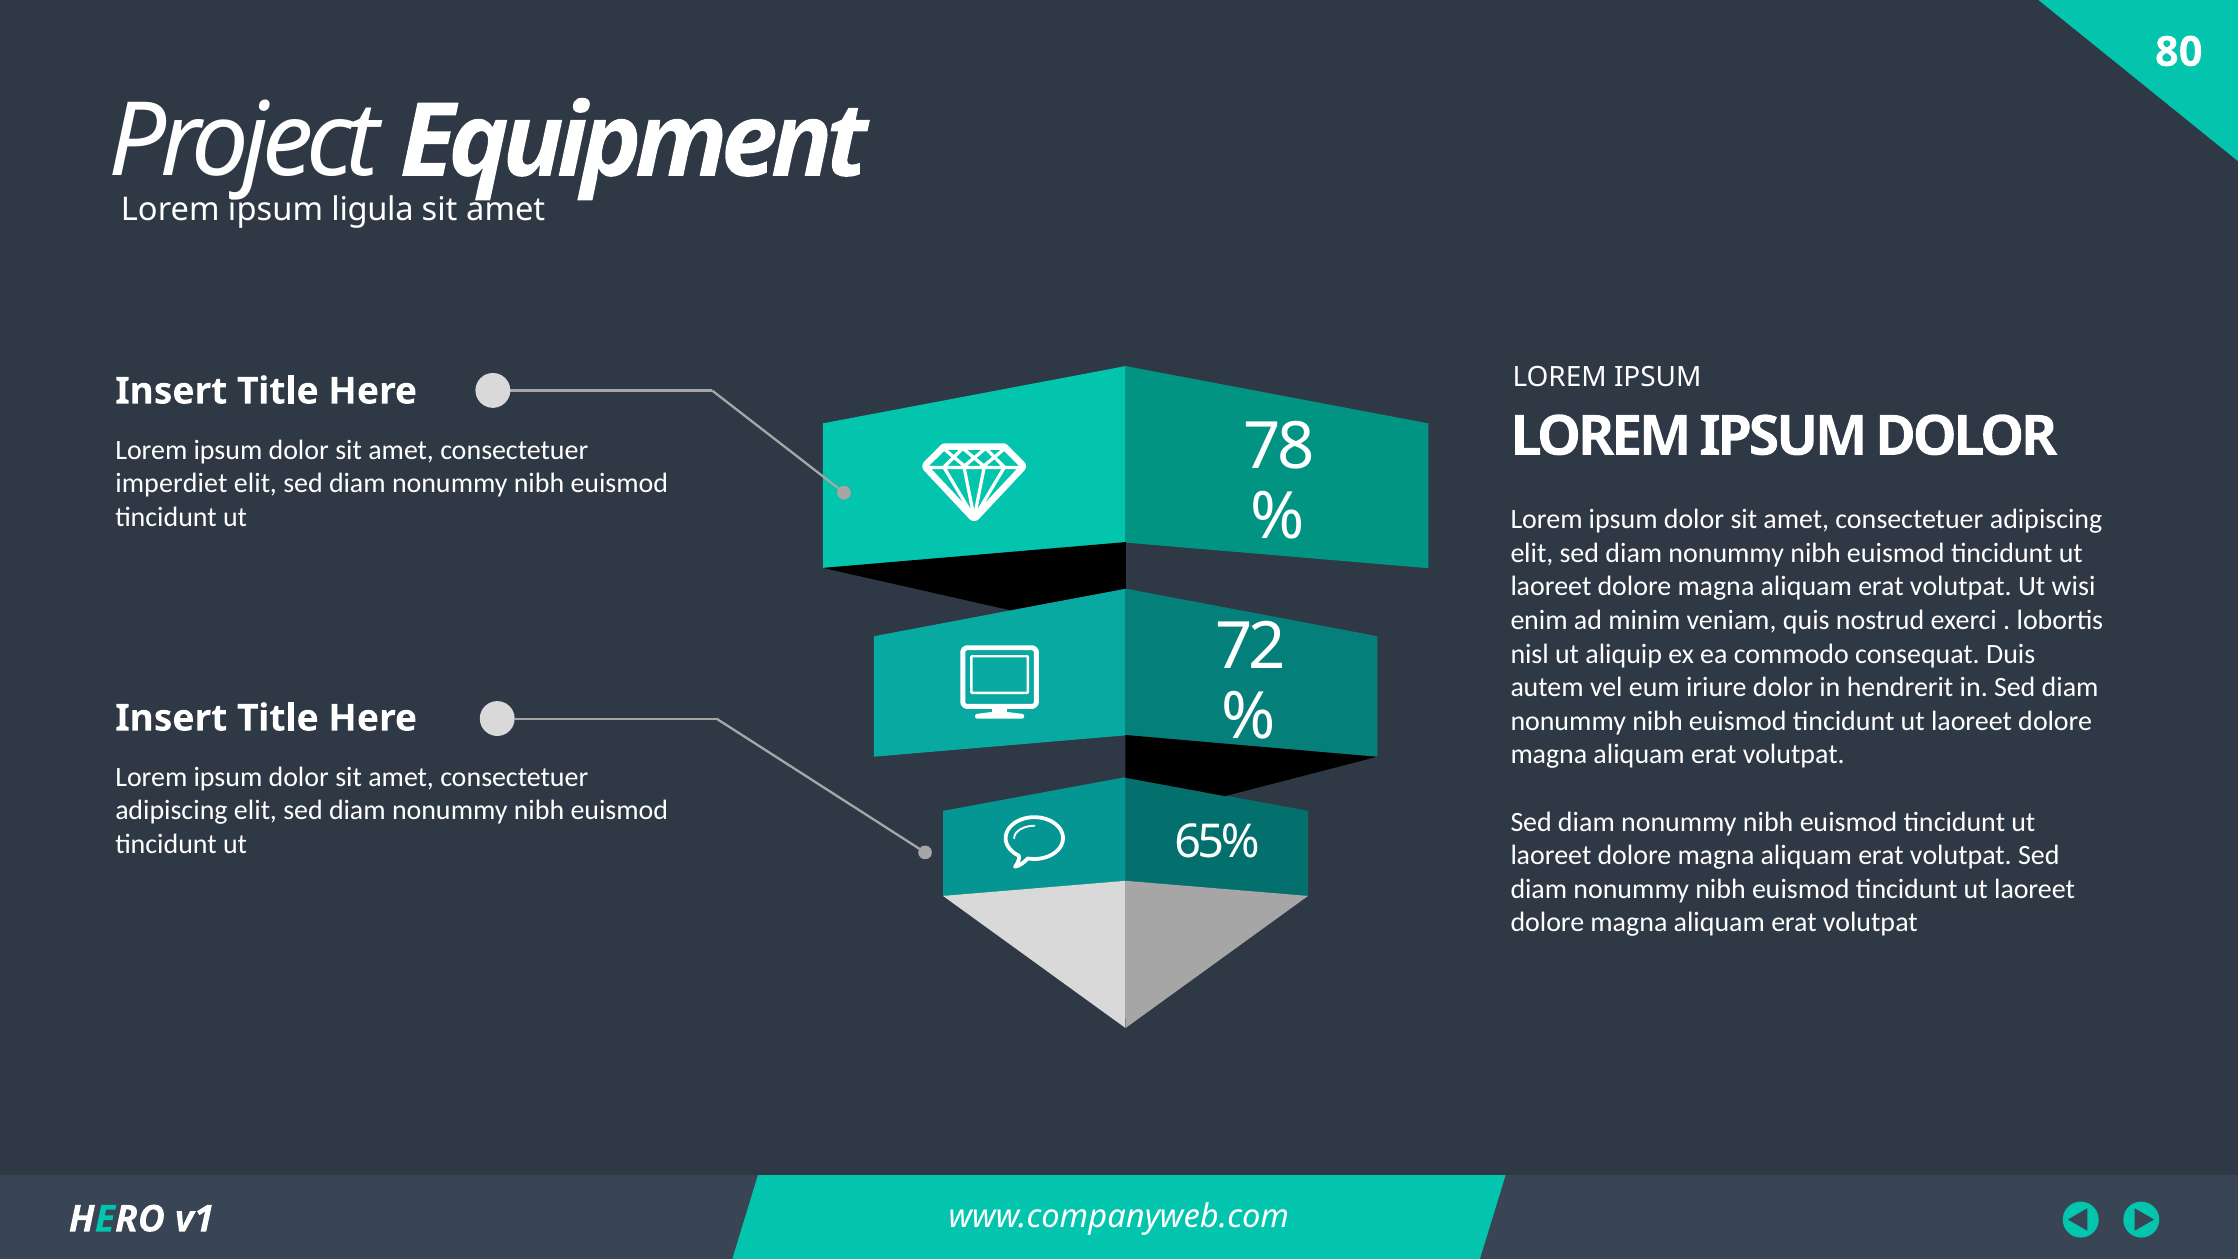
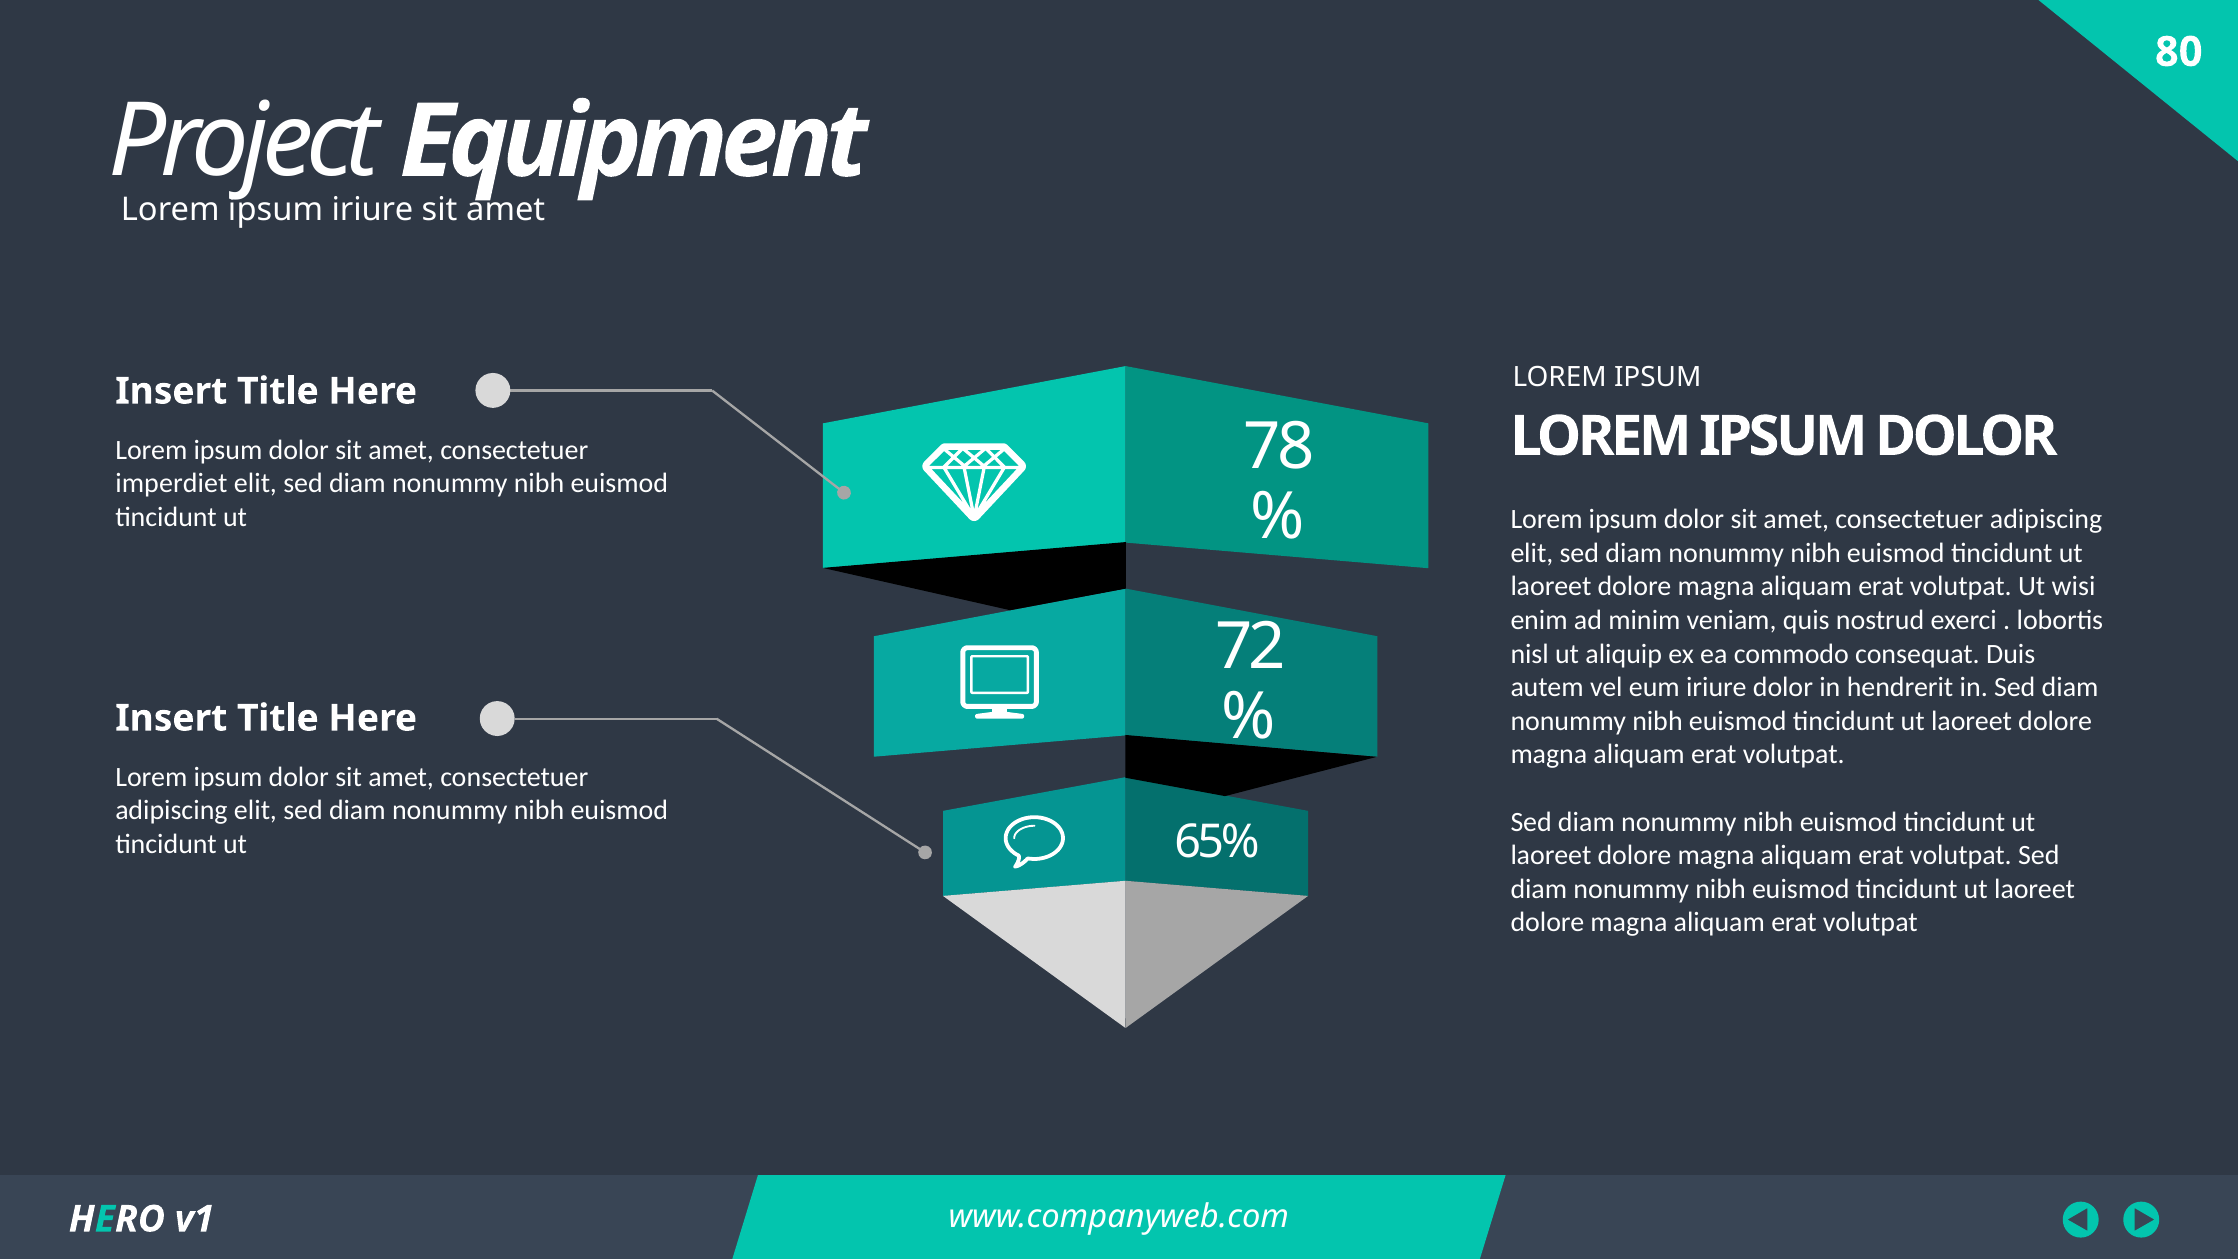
ligula at (373, 210): ligula -> iriure
